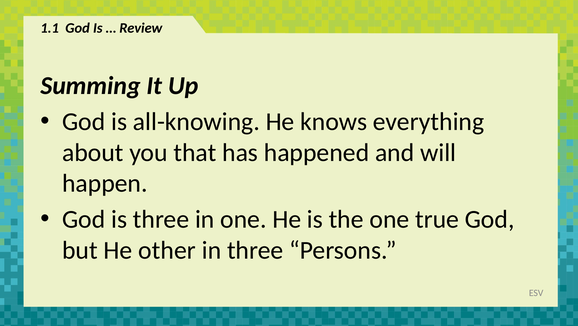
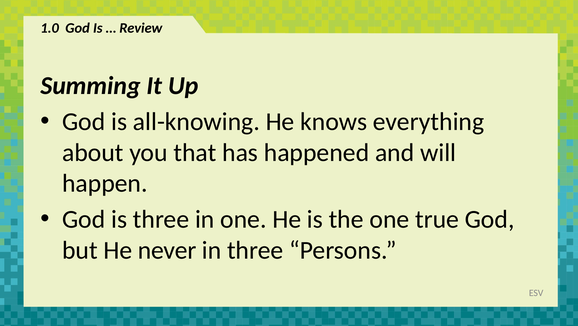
1.1: 1.1 -> 1.0
other: other -> never
